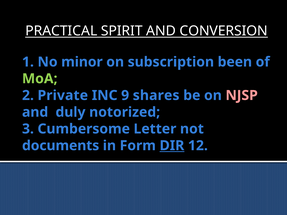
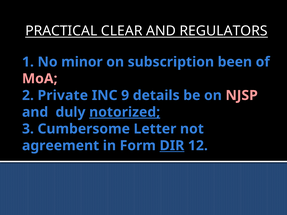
SPIRIT: SPIRIT -> CLEAR
CONVERSION: CONVERSION -> REGULATORS
MoA colour: light green -> pink
shares: shares -> details
notorized underline: none -> present
documents: documents -> agreement
